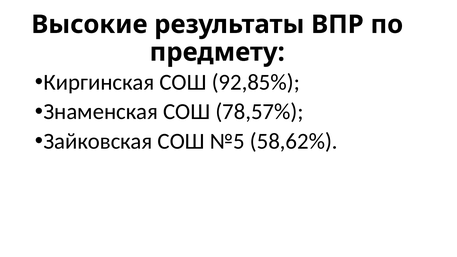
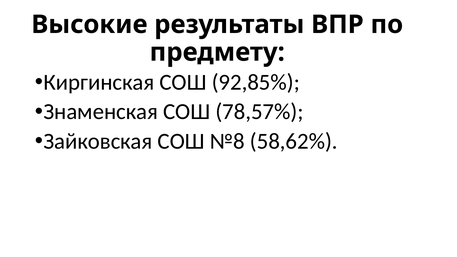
№5: №5 -> №8
